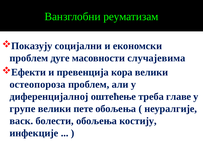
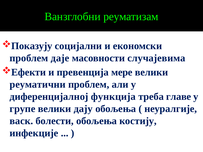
дуге: дуге -> даје
кора: кора -> мере
остеопороза: остеопороза -> реуматични
оштећење: оштећење -> функција
пете: пете -> дају
